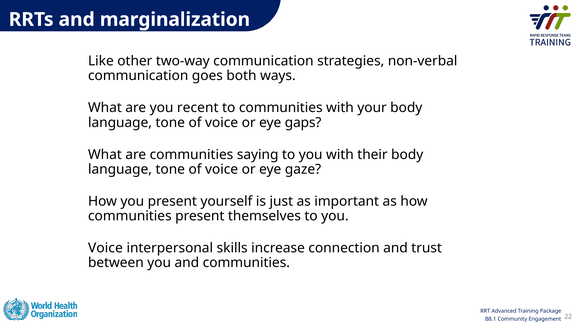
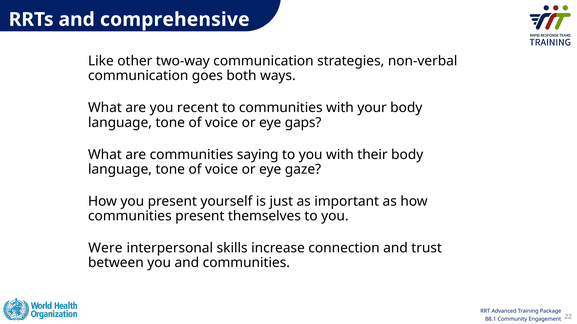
marginalization: marginalization -> comprehensive
Voice at (105, 248): Voice -> Were
